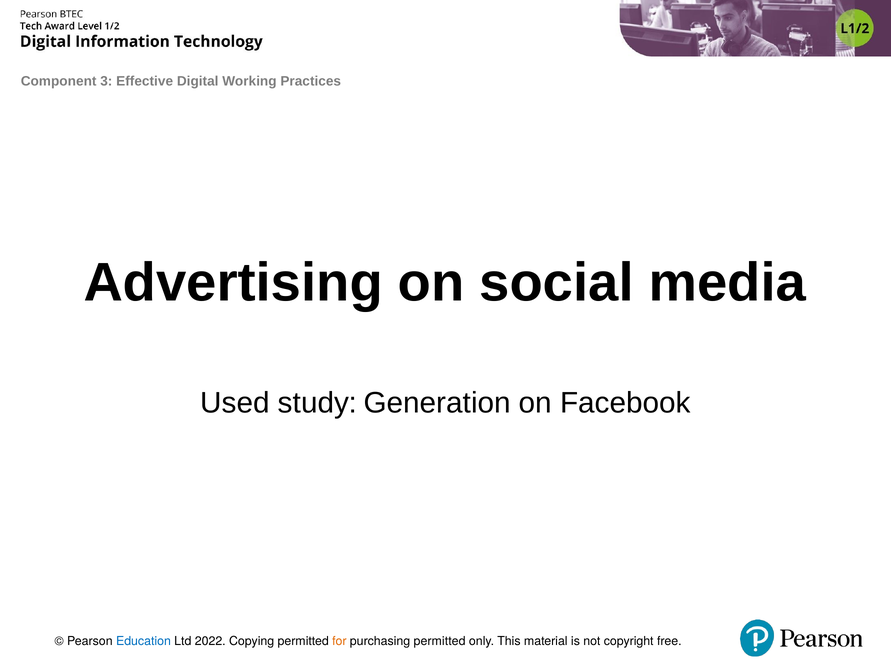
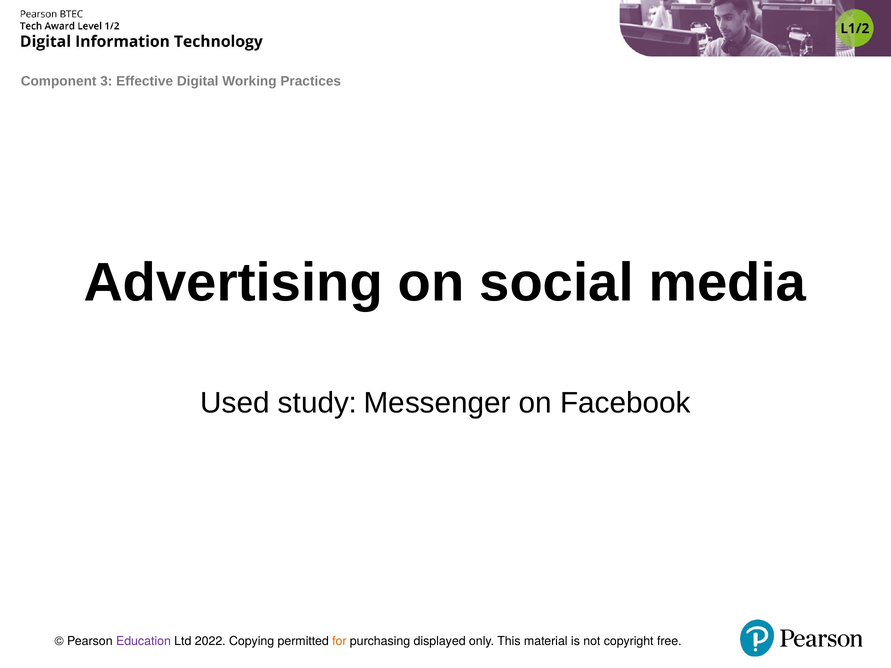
Generation: Generation -> Messenger
Education colour: blue -> purple
purchasing permitted: permitted -> displayed
